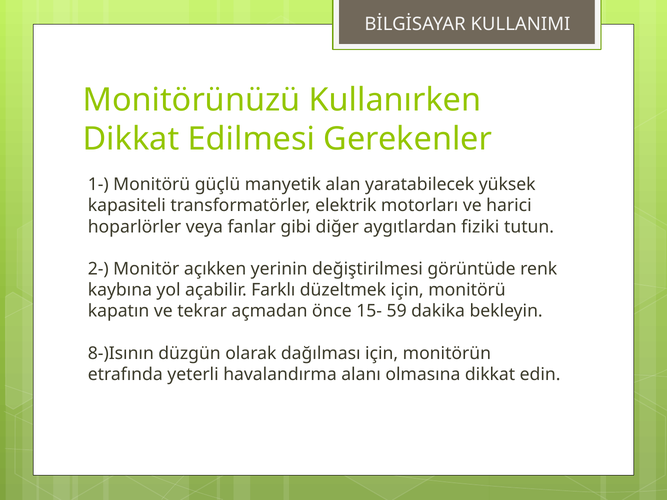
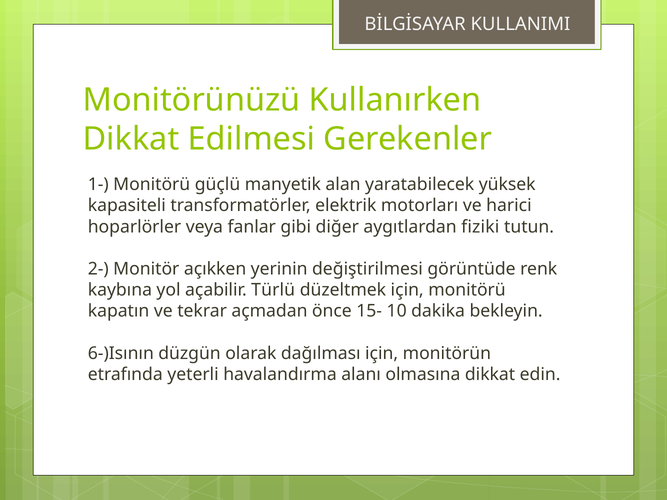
Farklı: Farklı -> Türlü
59: 59 -> 10
8-)Isının: 8-)Isının -> 6-)Isının
